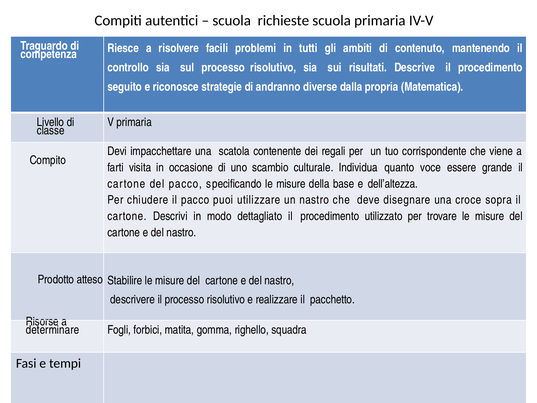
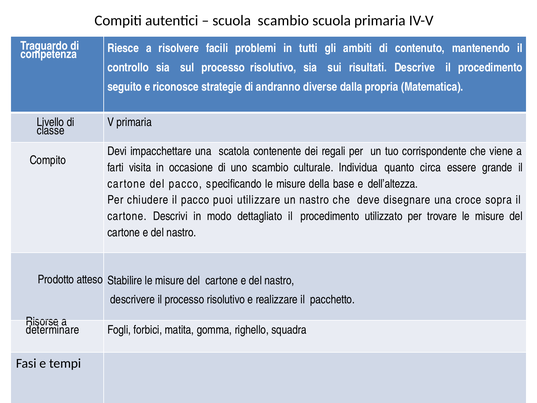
scuola richieste: richieste -> scambio
voce: voce -> circa
